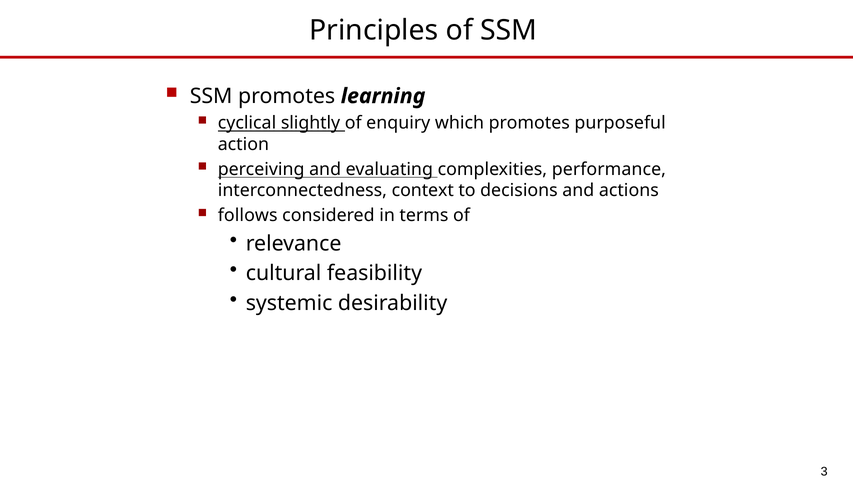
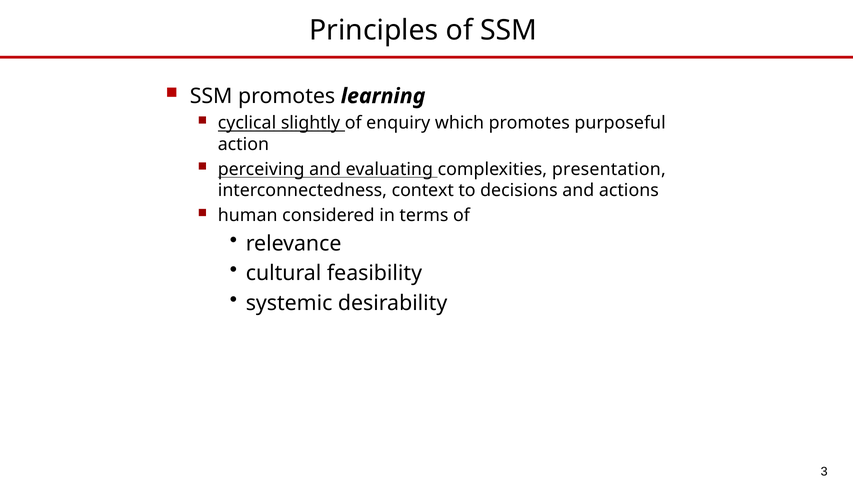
performance: performance -> presentation
follows: follows -> human
